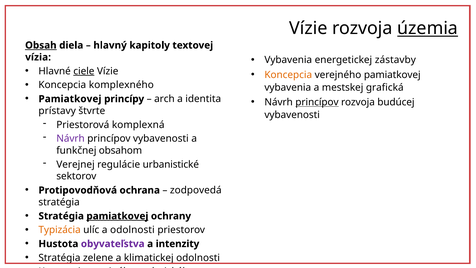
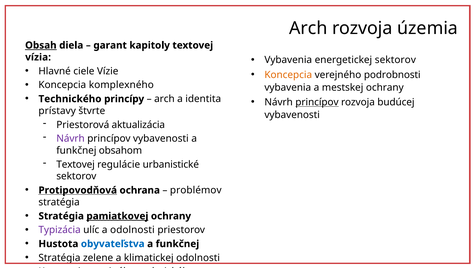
Vízie at (308, 28): Vízie -> Arch
územia underline: present -> none
hlavný: hlavný -> garant
energetickej zástavby: zástavby -> sektorov
ciele underline: present -> none
verejného pamiatkovej: pamiatkovej -> podrobnosti
mestskej grafická: grafická -> ochrany
Pamiatkovej at (70, 99): Pamiatkovej -> Technického
komplexná: komplexná -> aktualizácia
Verejnej at (75, 164): Verejnej -> Textovej
Protipovodňová underline: none -> present
zodpovedá: zodpovedá -> problémov
Typizácia colour: orange -> purple
obyvateľstva colour: purple -> blue
intenzity at (177, 244): intenzity -> funkčnej
